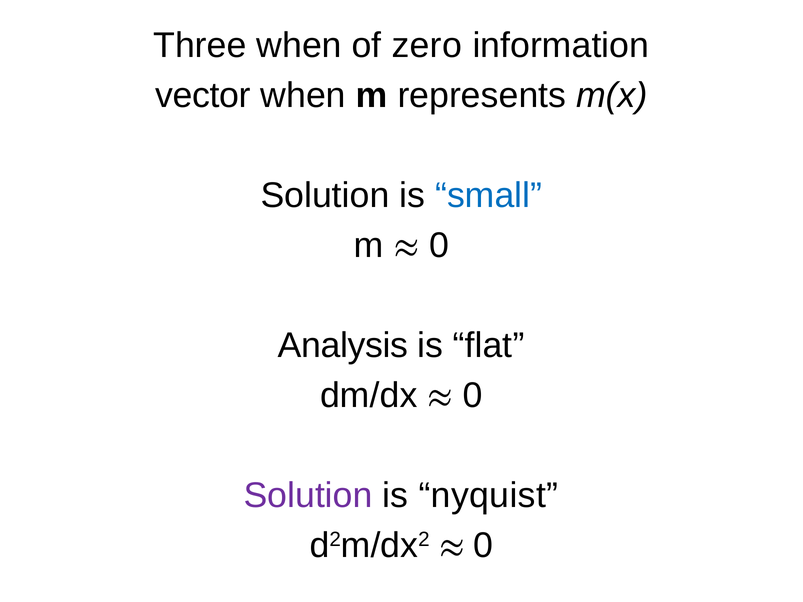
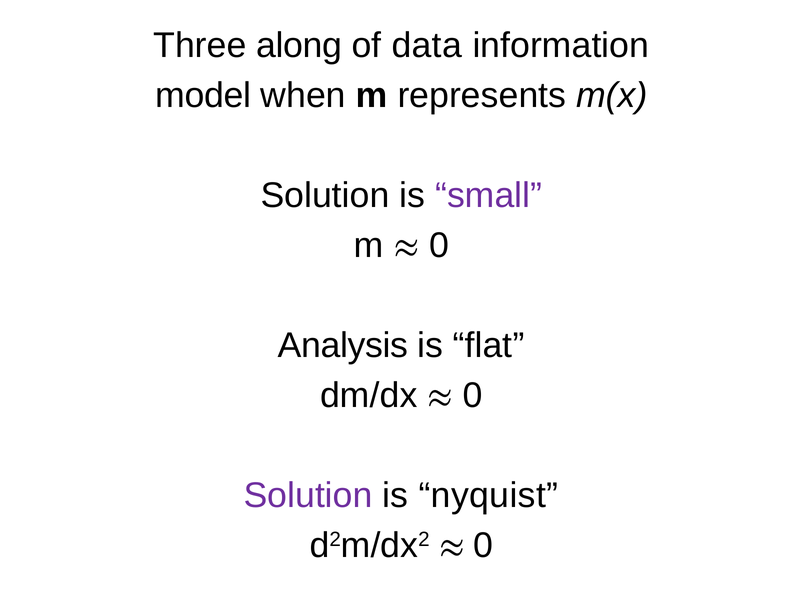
Three when: when -> along
zero: zero -> data
vector: vector -> model
small colour: blue -> purple
